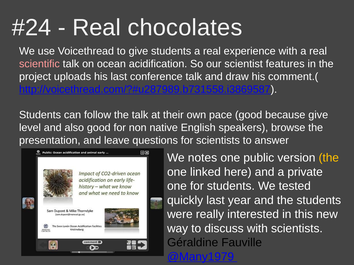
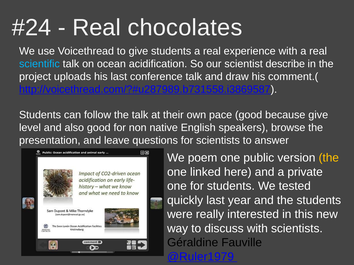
scientific colour: pink -> light blue
features: features -> describe
notes: notes -> poem
@Many1979: @Many1979 -> @Ruler1979
